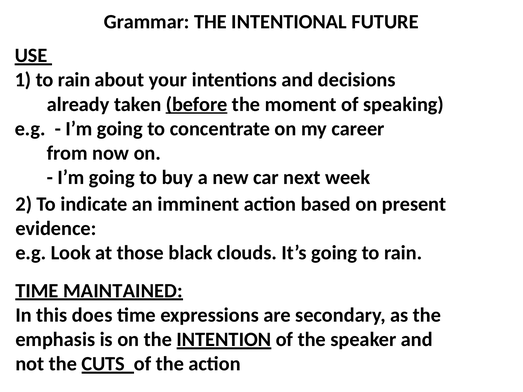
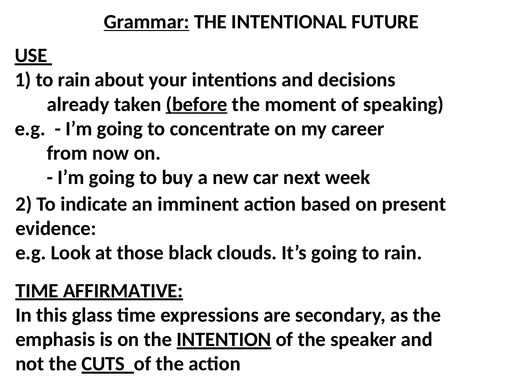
Grammar underline: none -> present
MAINTAINED: MAINTAINED -> AFFIRMATIVE
does: does -> glass
